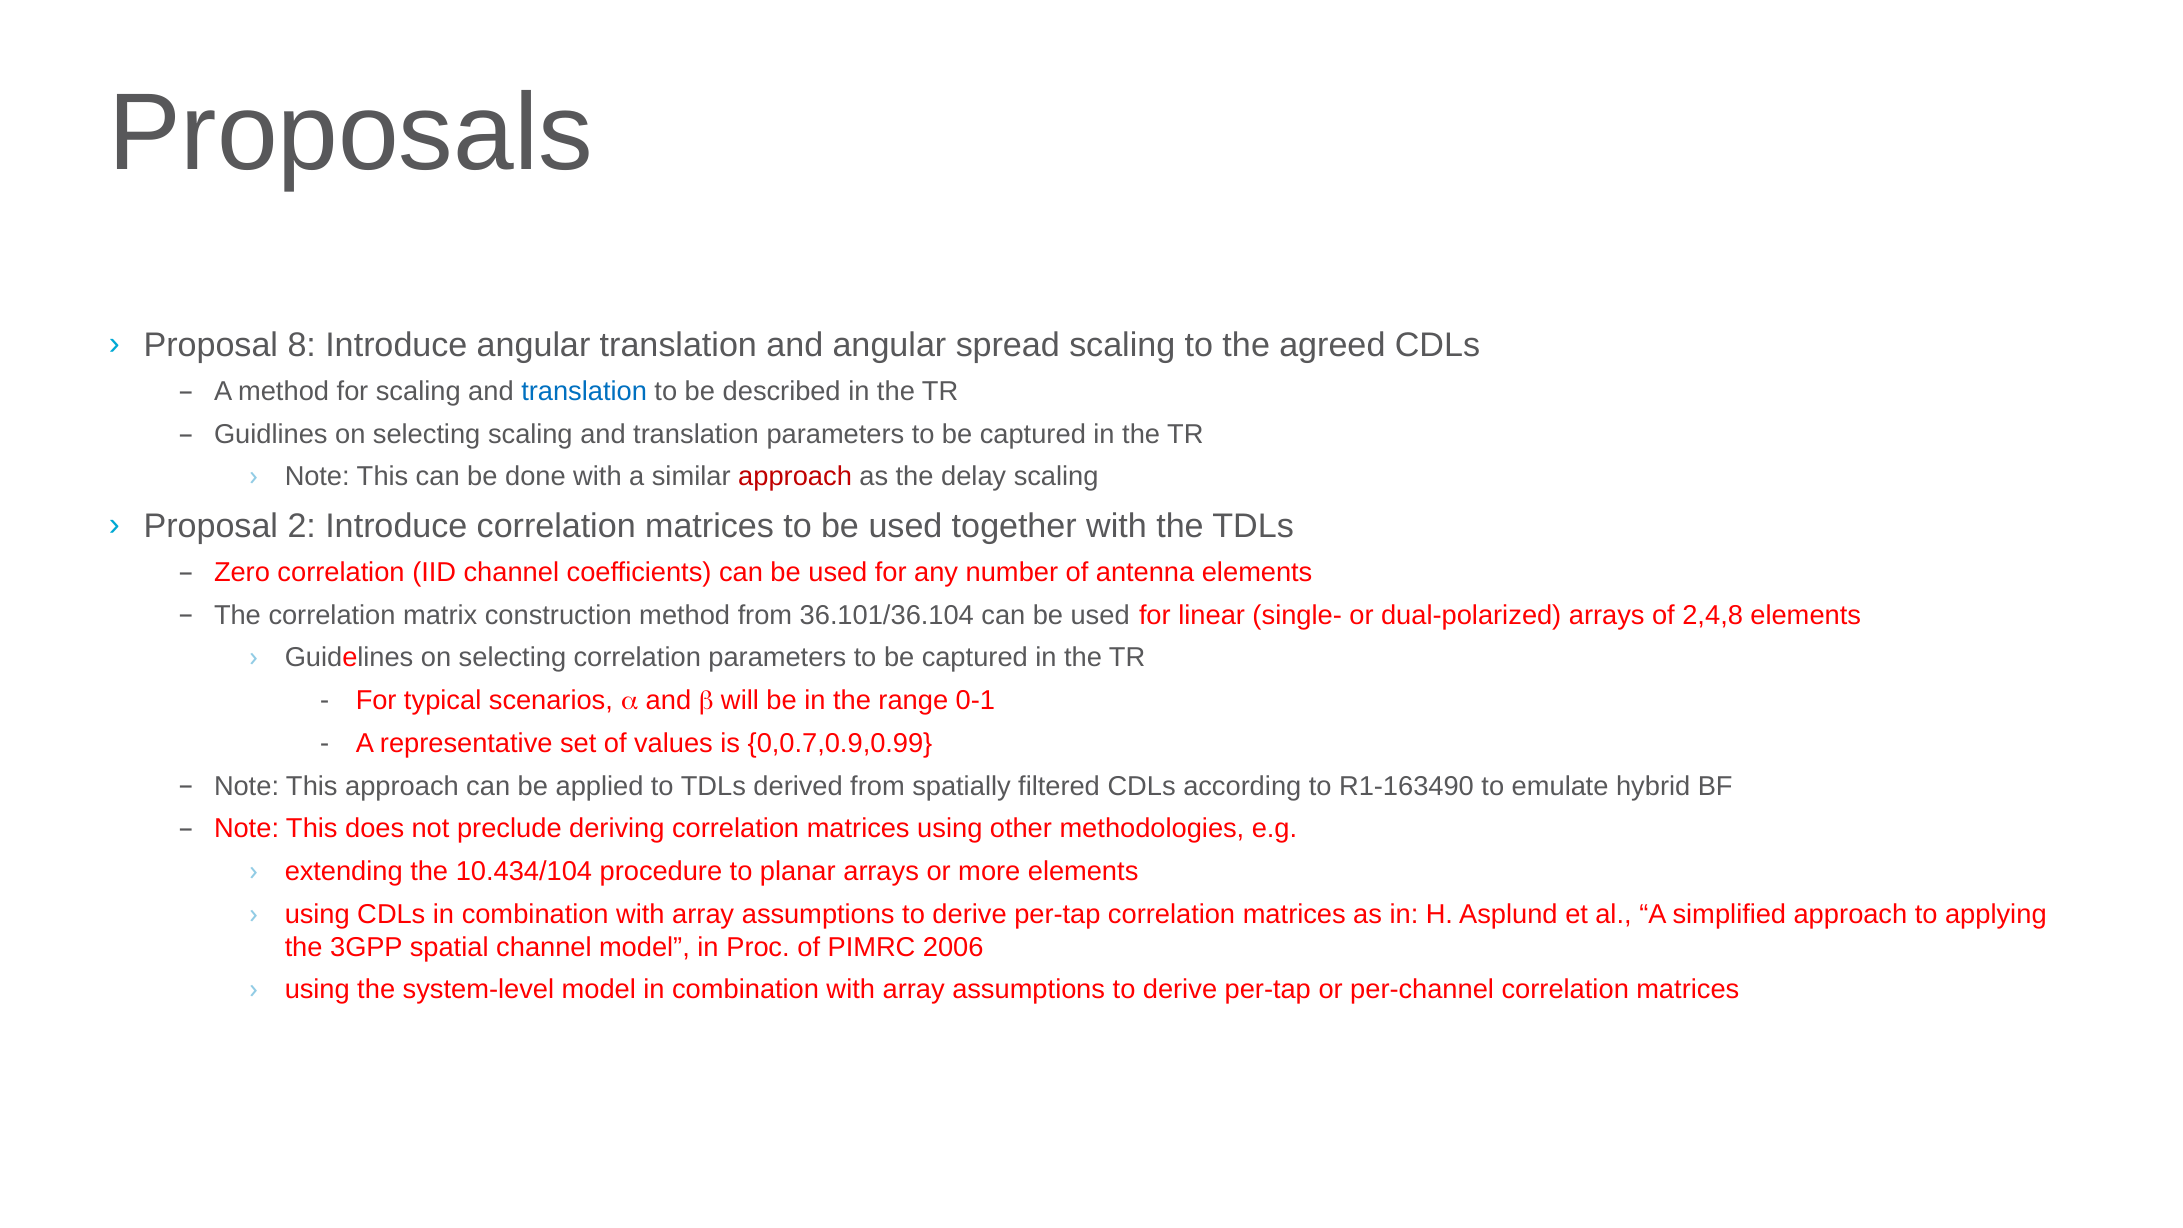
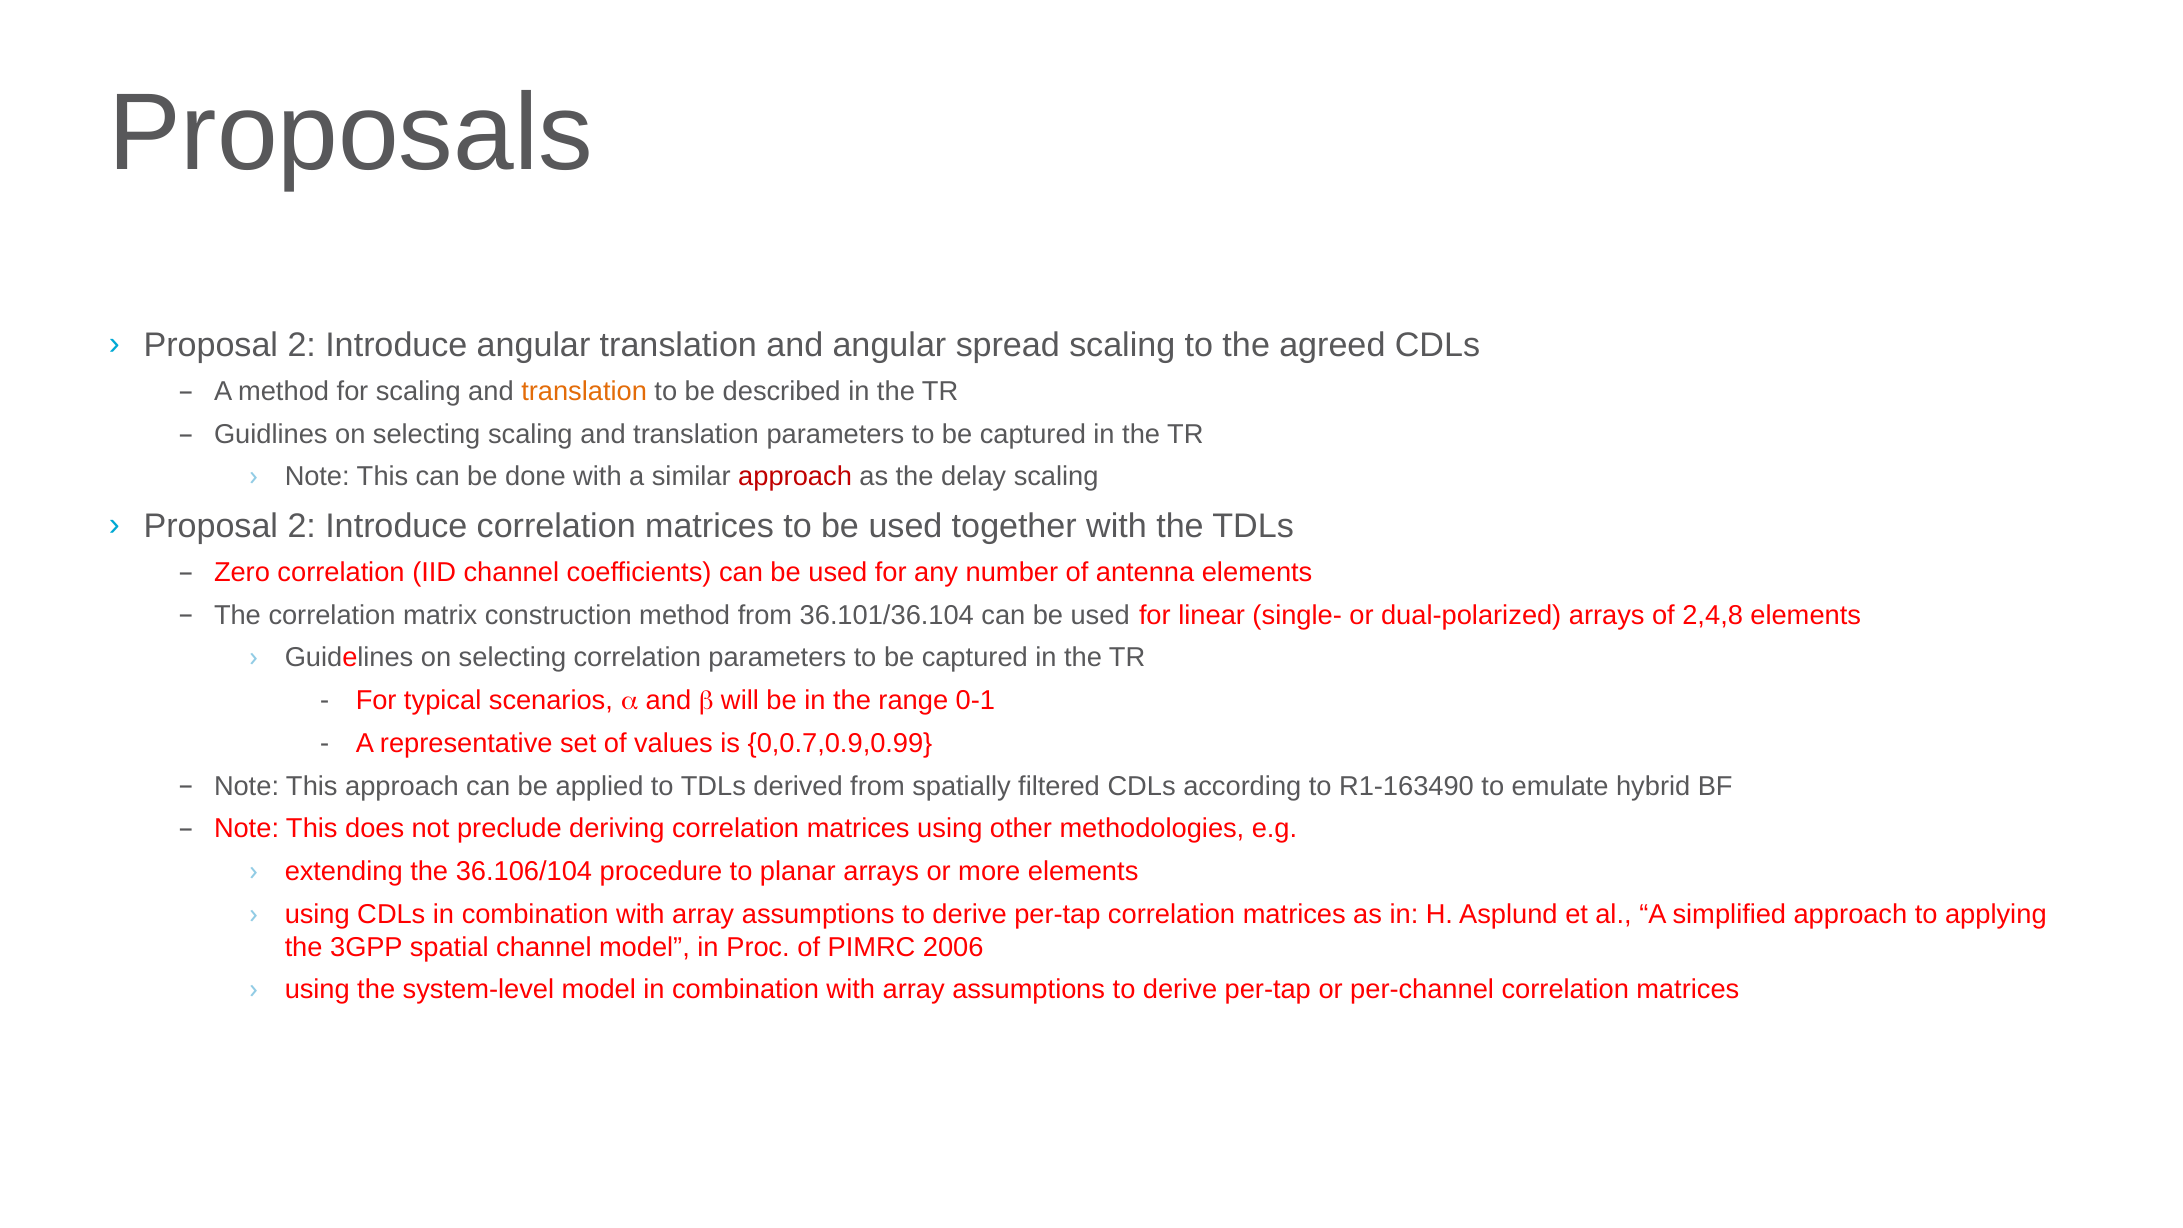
8 at (302, 345): 8 -> 2
translation at (584, 391) colour: blue -> orange
10.434/104: 10.434/104 -> 36.106/104
